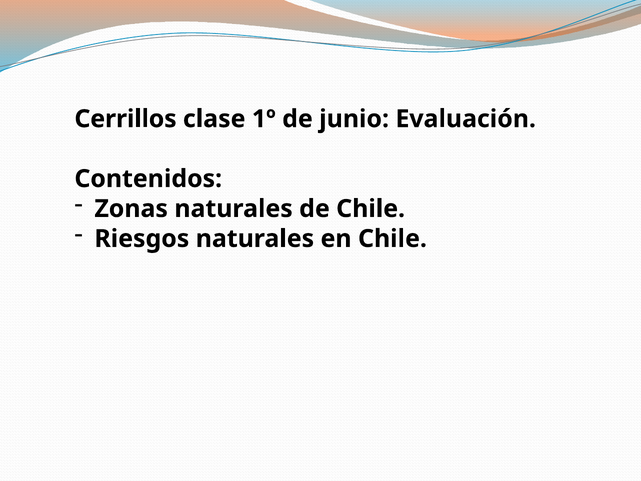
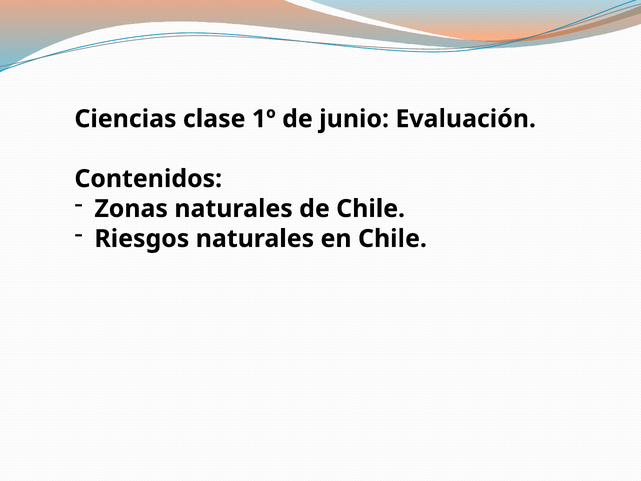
Cerrillos: Cerrillos -> Ciencias
